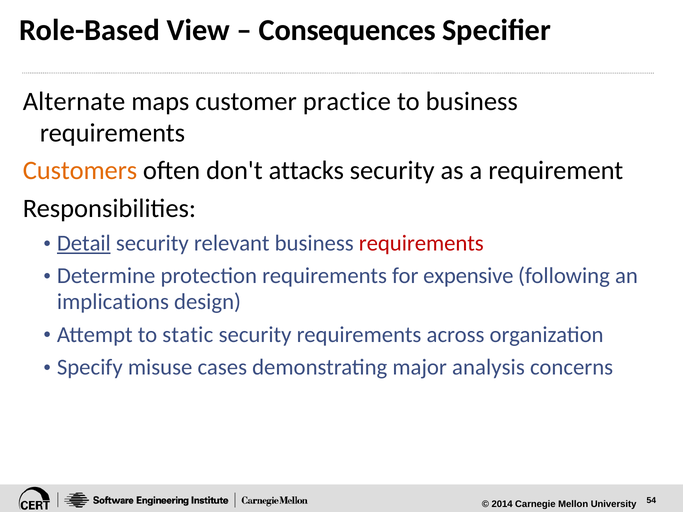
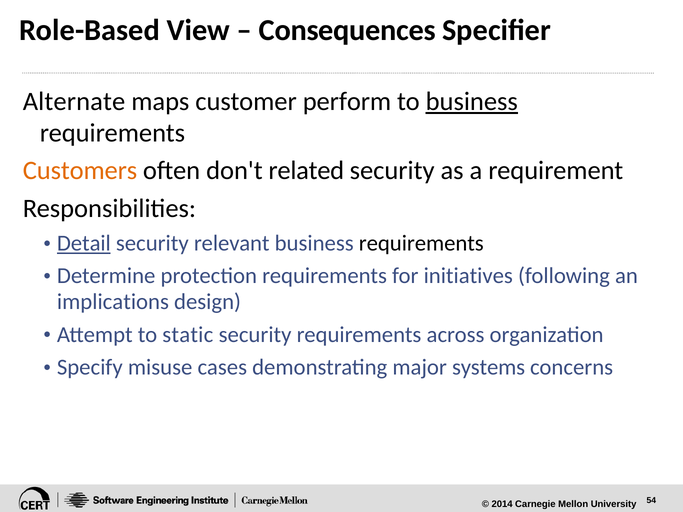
practice: practice -> perform
business at (472, 102) underline: none -> present
attacks: attacks -> related
requirements at (421, 244) colour: red -> black
expensive: expensive -> initiatives
analysis: analysis -> systems
